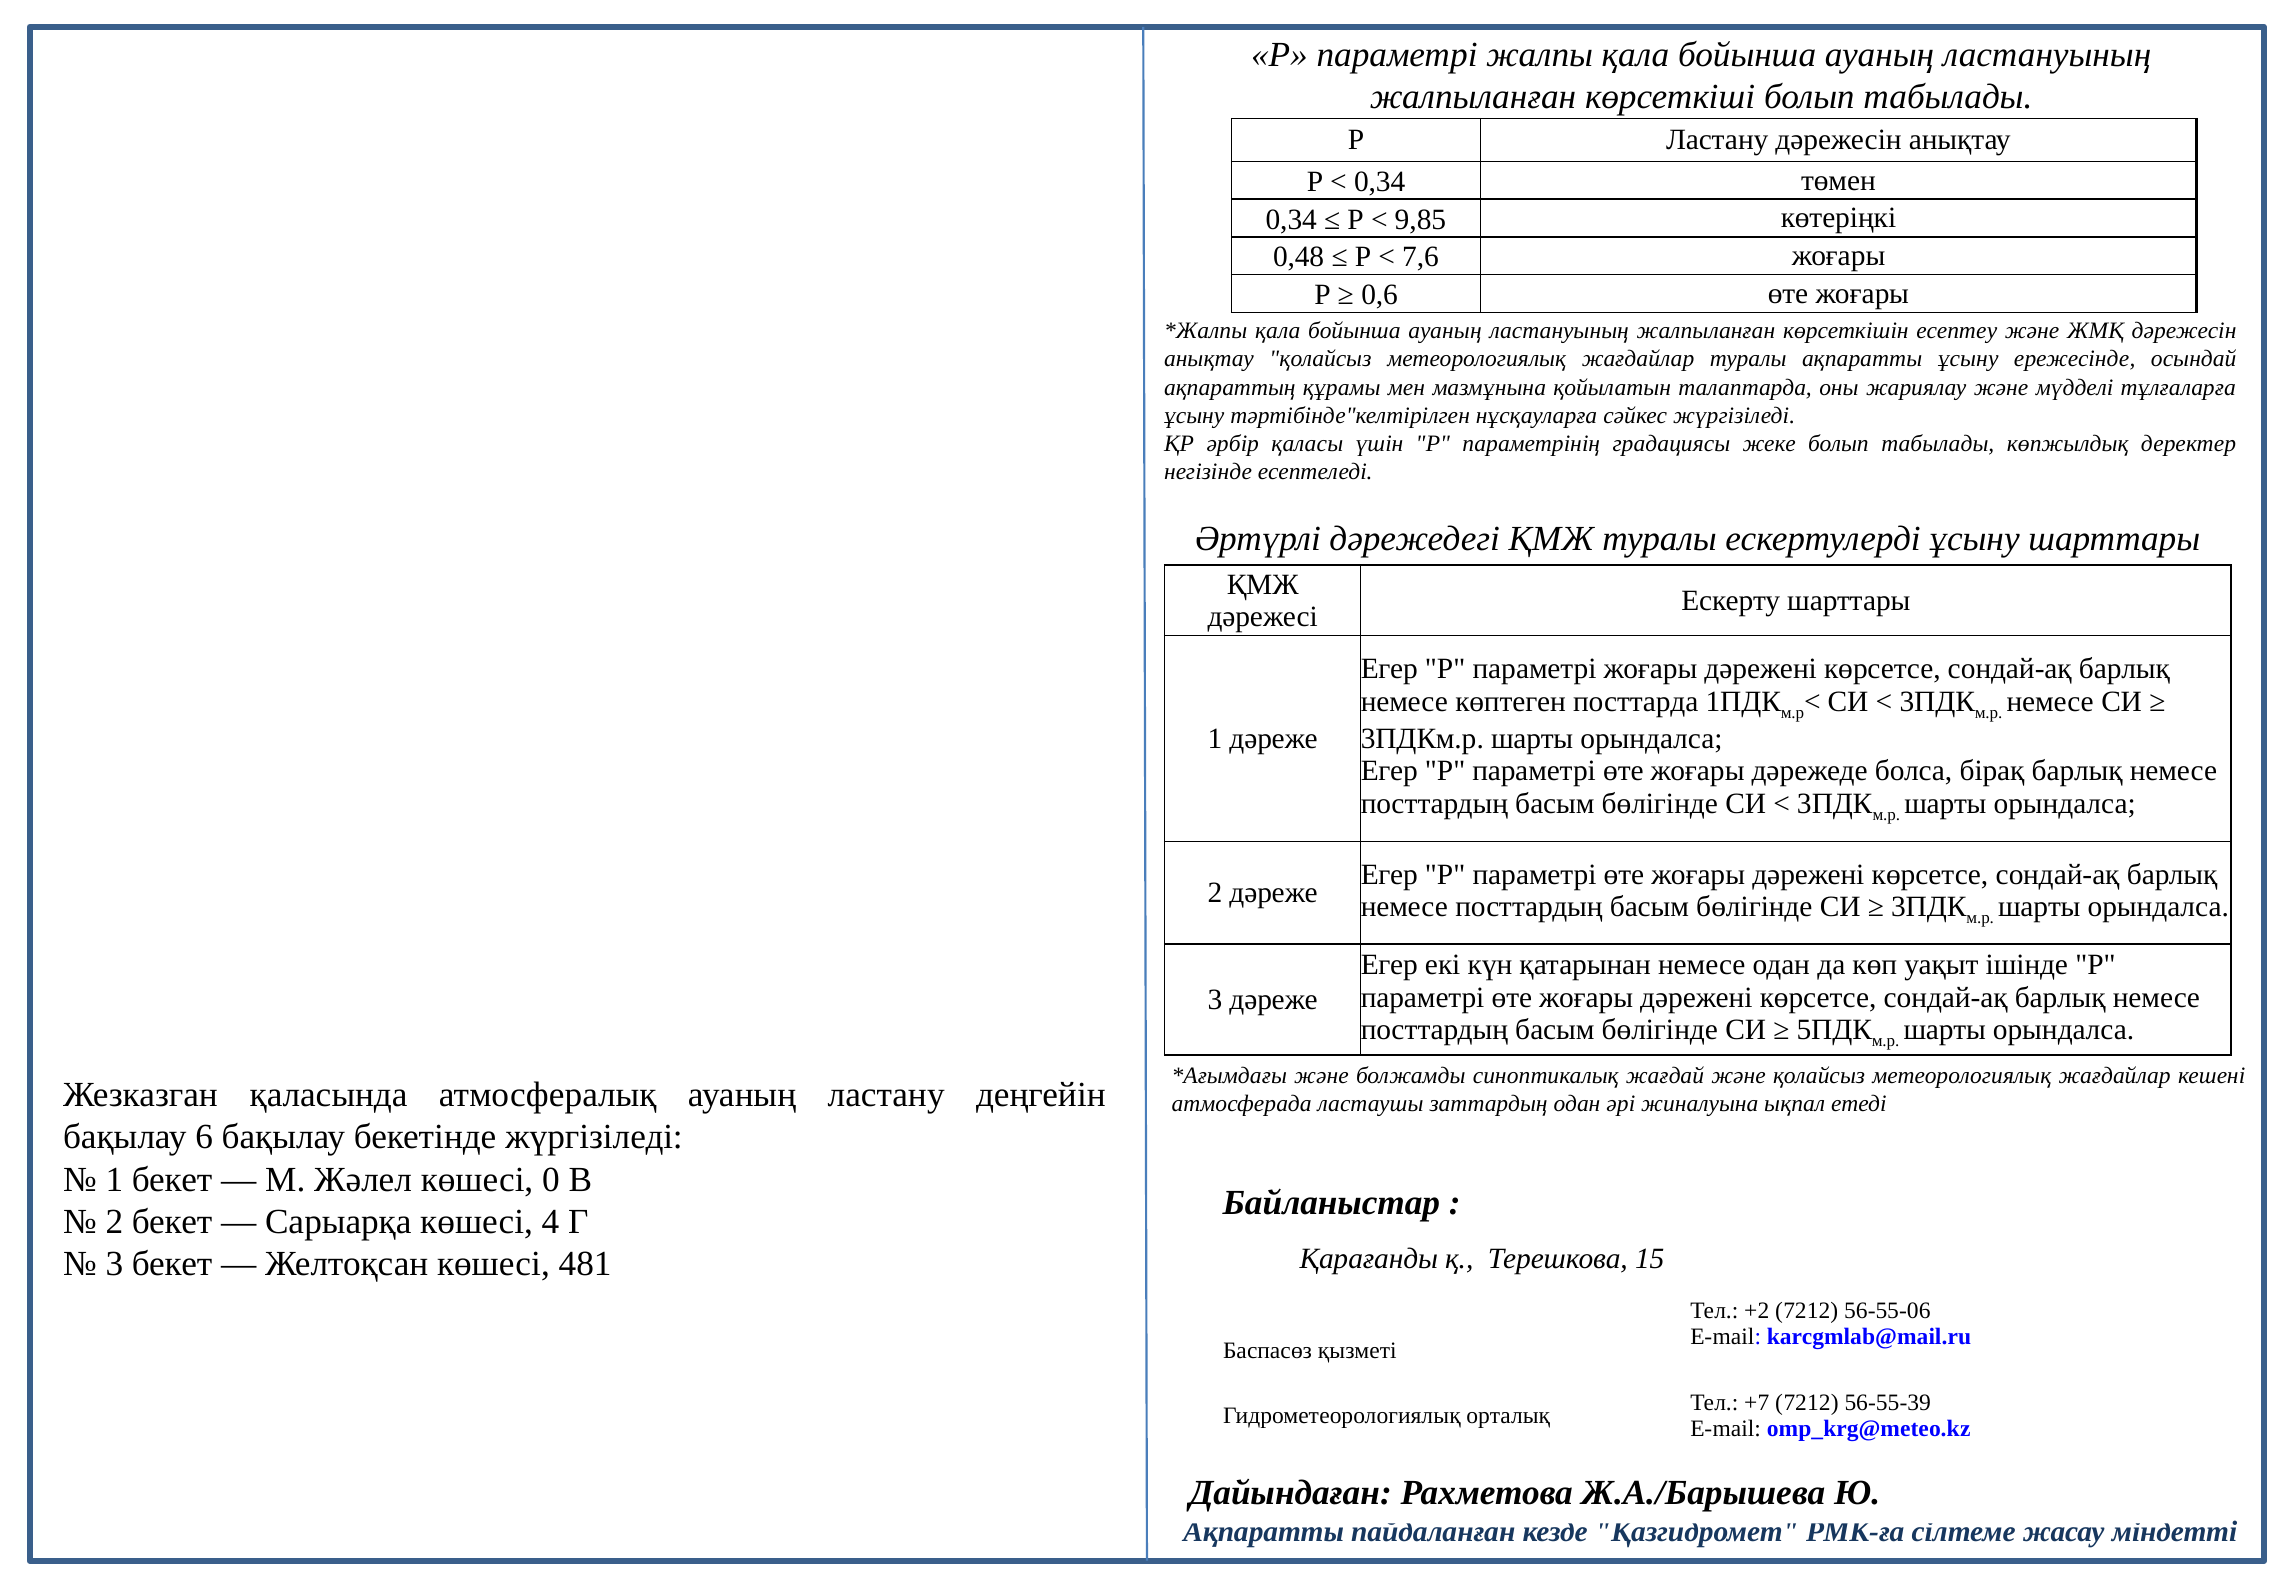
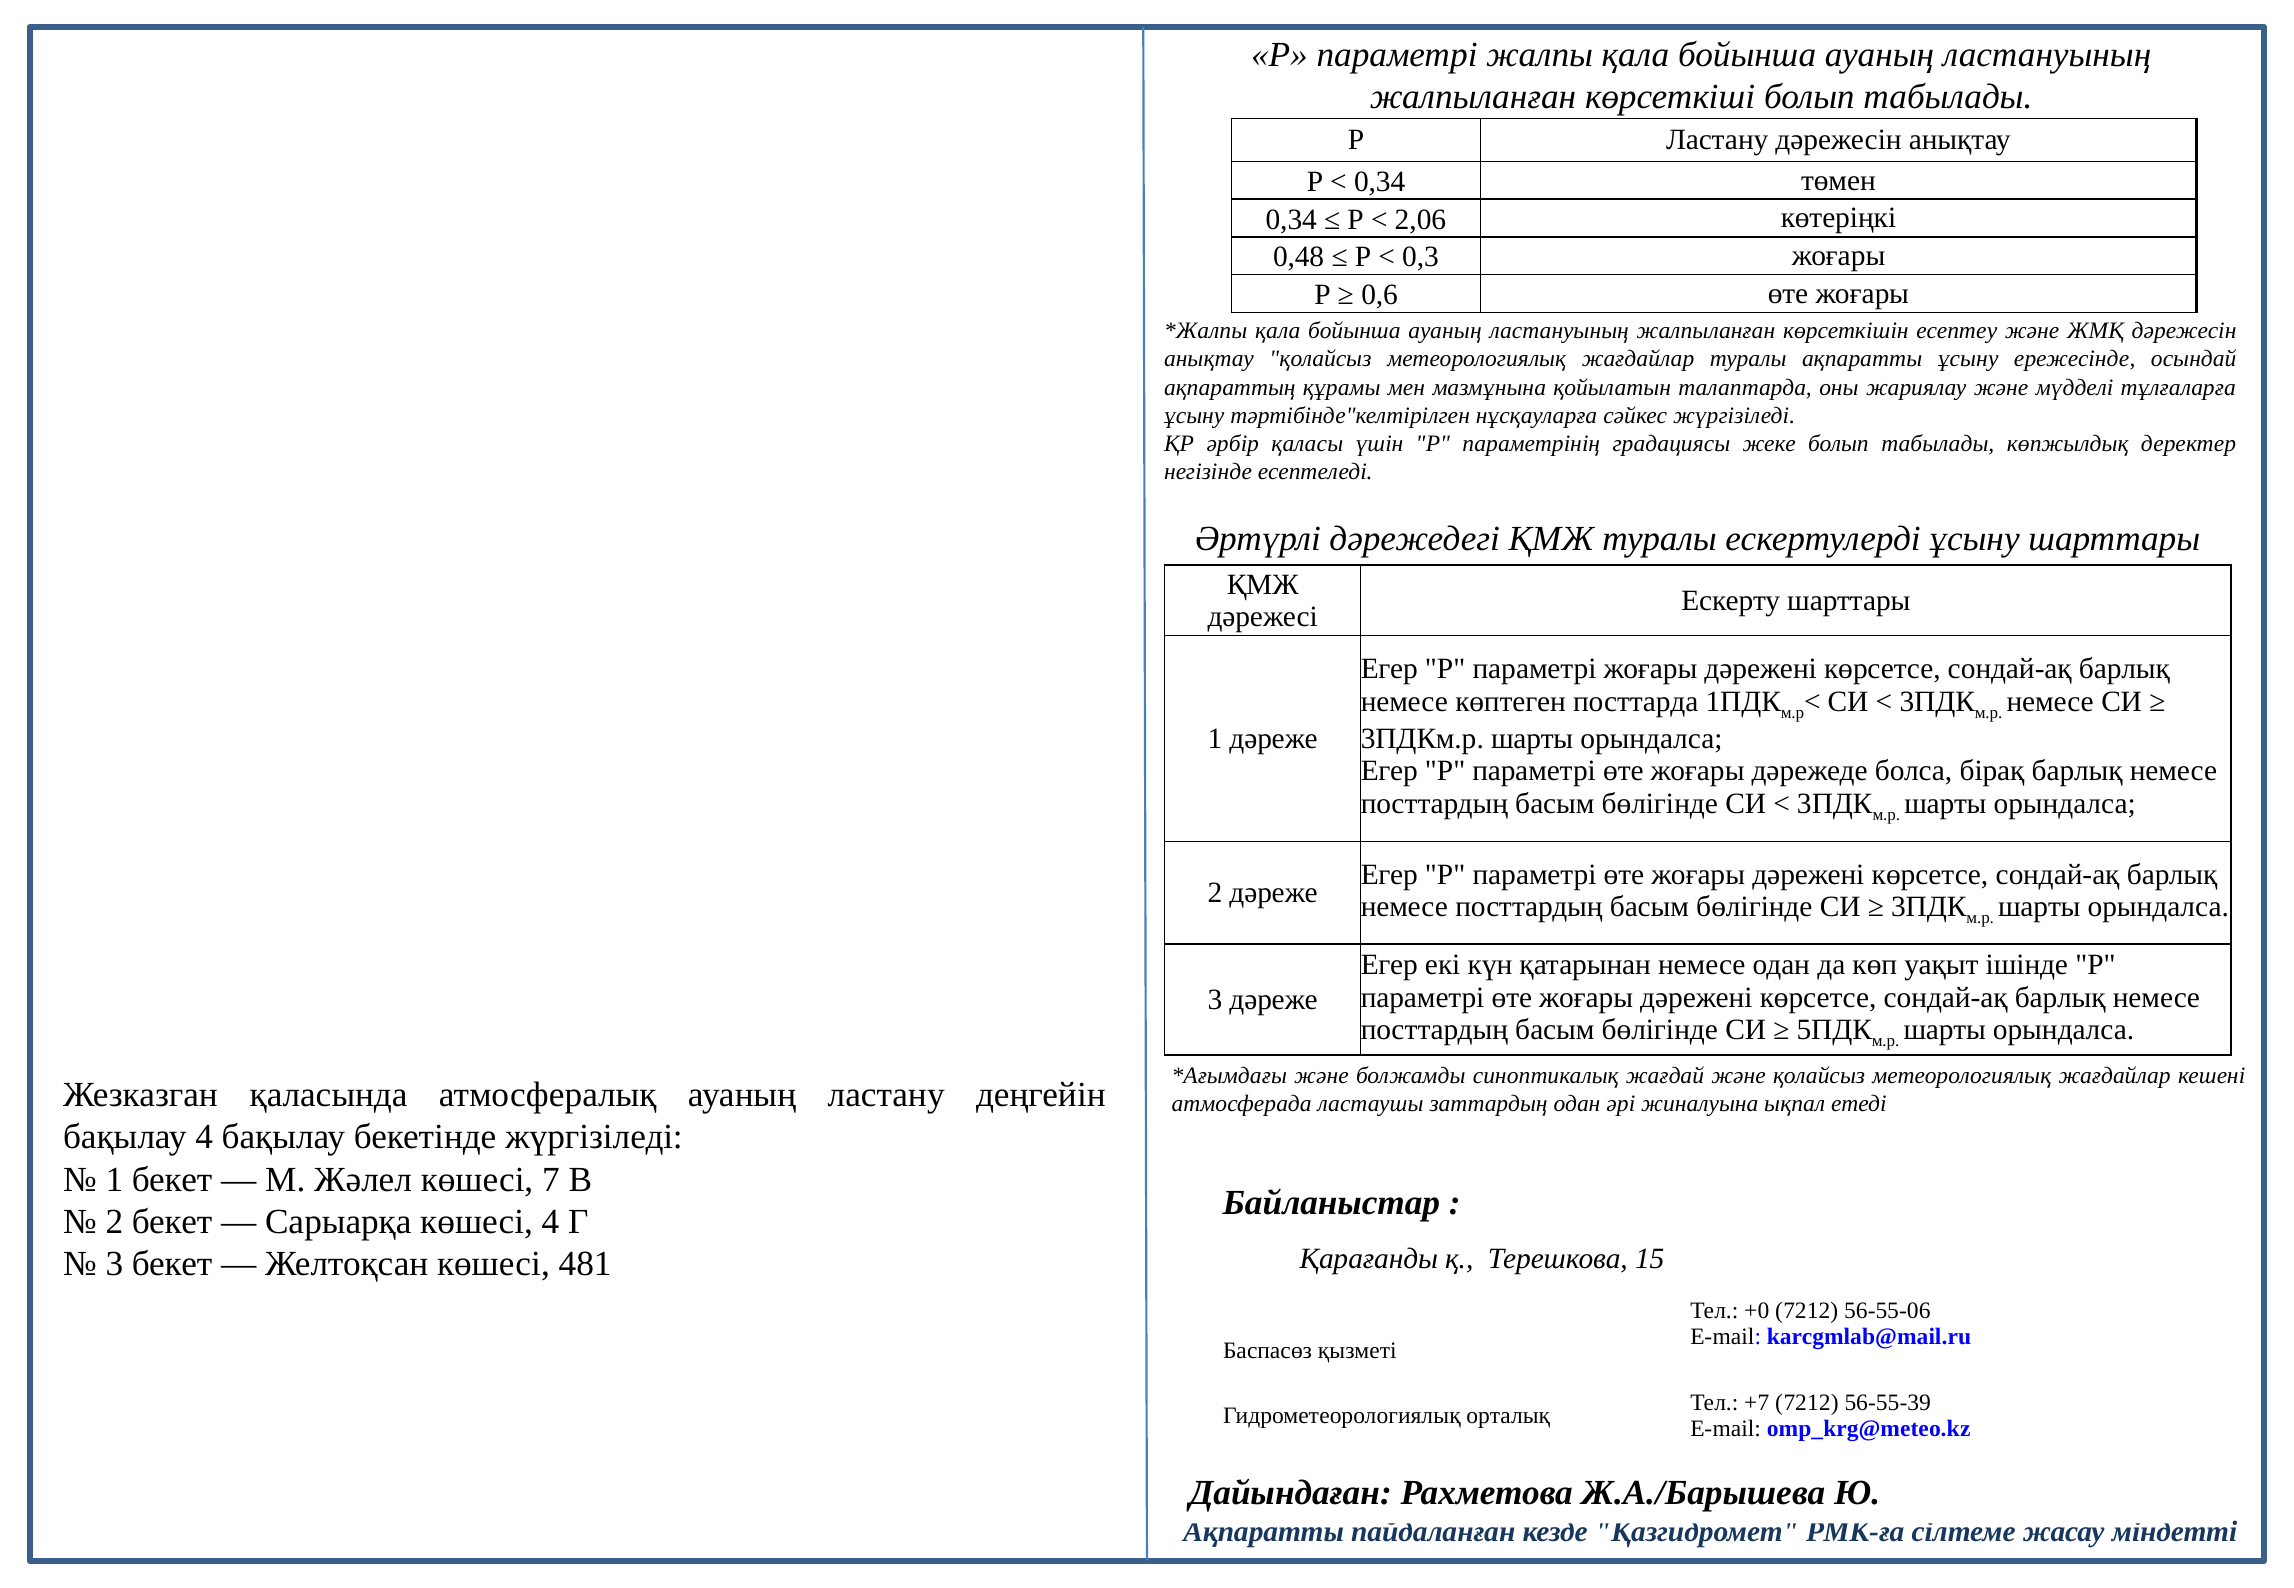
9,85: 9,85 -> 2,06
7,6: 7,6 -> 0,3
бақылау 6: 6 -> 4
0: 0 -> 7
+2: +2 -> +0
